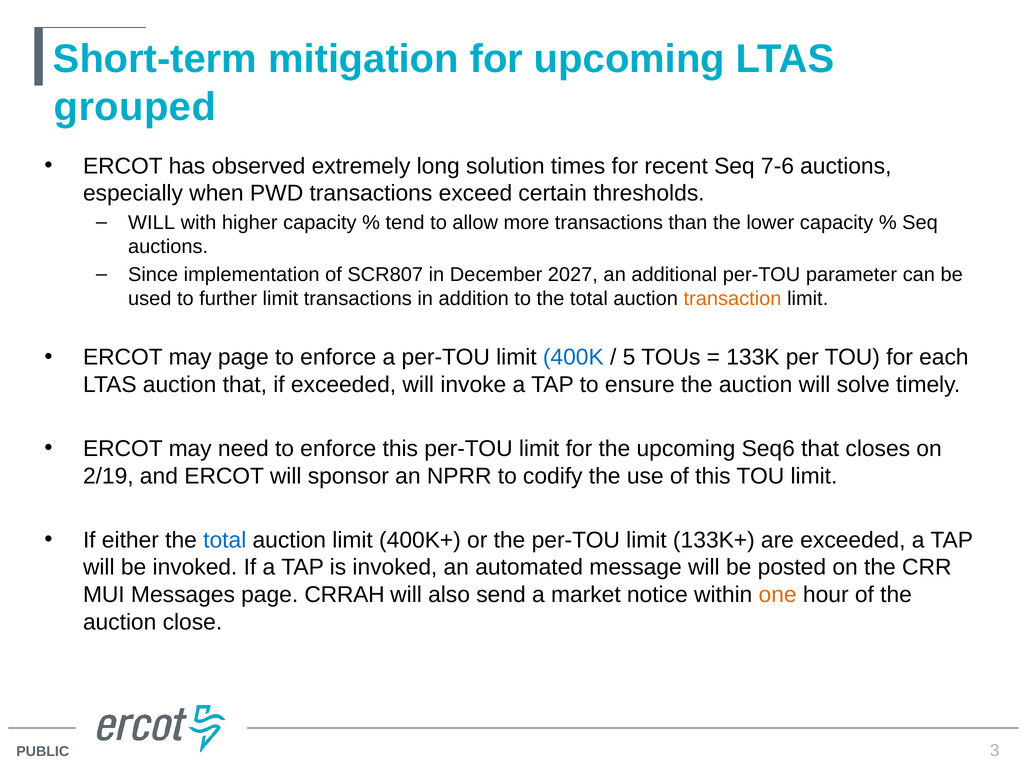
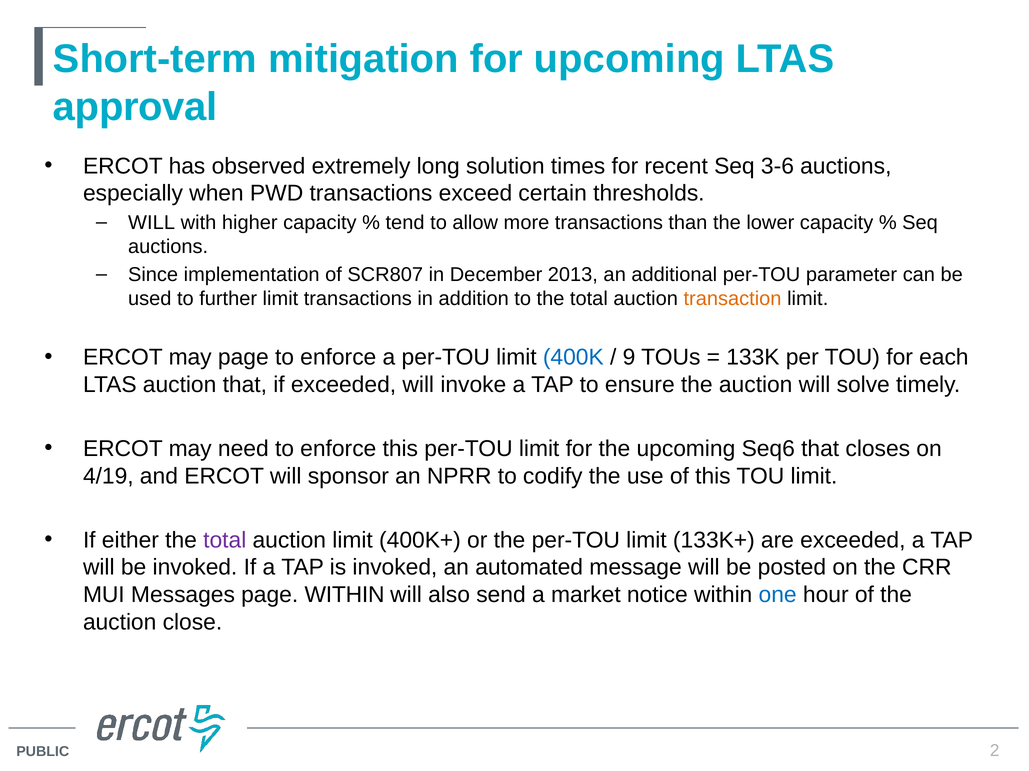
grouped: grouped -> approval
7-6: 7-6 -> 3-6
2027: 2027 -> 2013
5: 5 -> 9
2/19: 2/19 -> 4/19
total at (225, 541) colour: blue -> purple
page CRRAH: CRRAH -> WITHIN
one colour: orange -> blue
3: 3 -> 2
